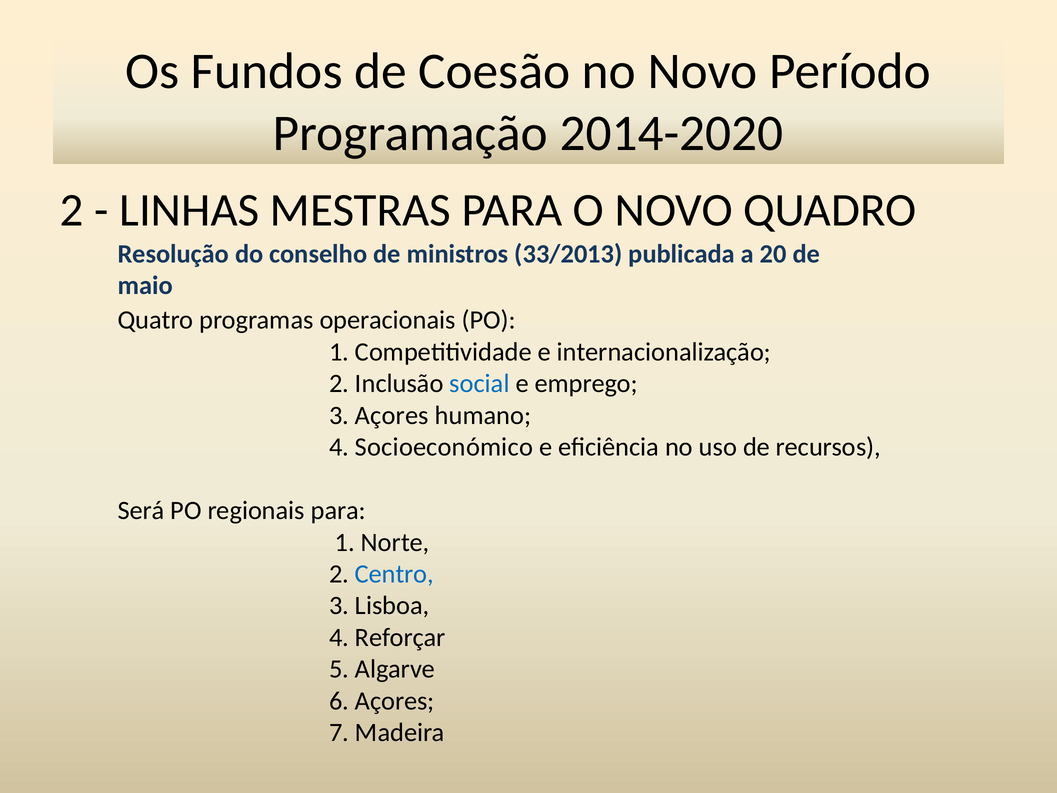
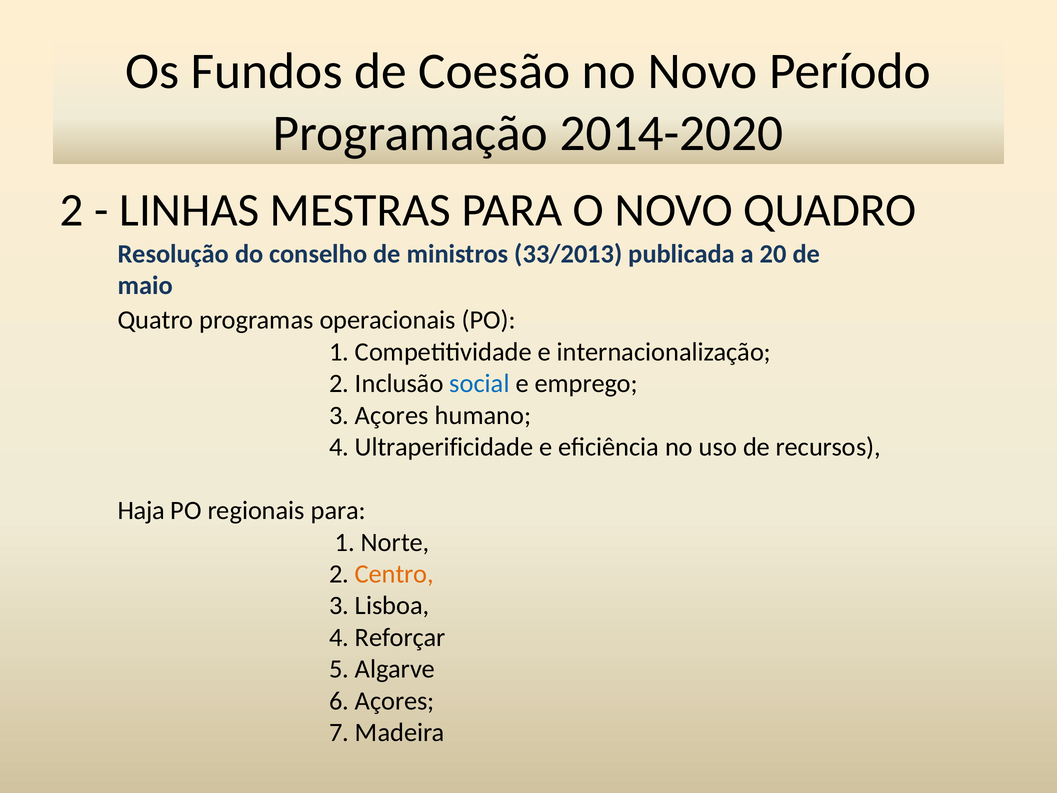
Socioeconómico: Socioeconómico -> Ultraperificidade
Será: Será -> Haja
Centro colour: blue -> orange
